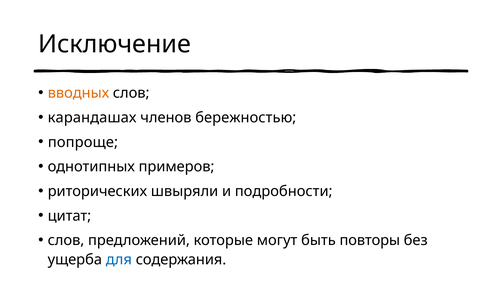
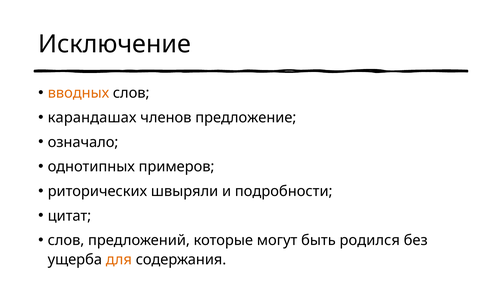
бережностью: бережностью -> предложение
попроще: попроще -> означало
повторы: повторы -> родился
для colour: blue -> orange
